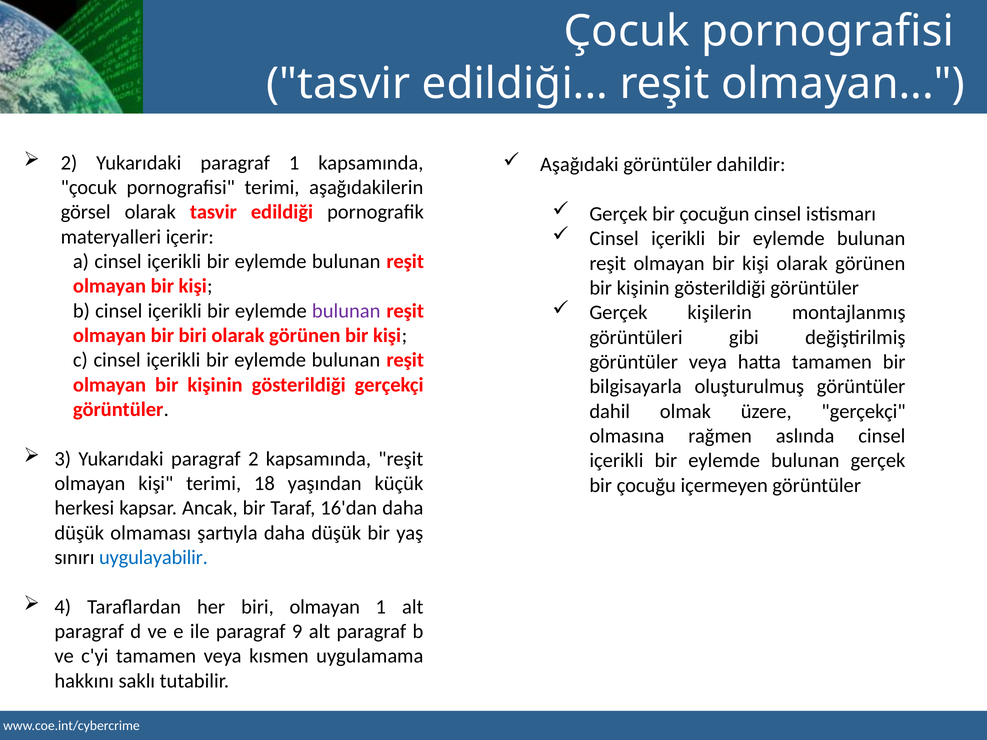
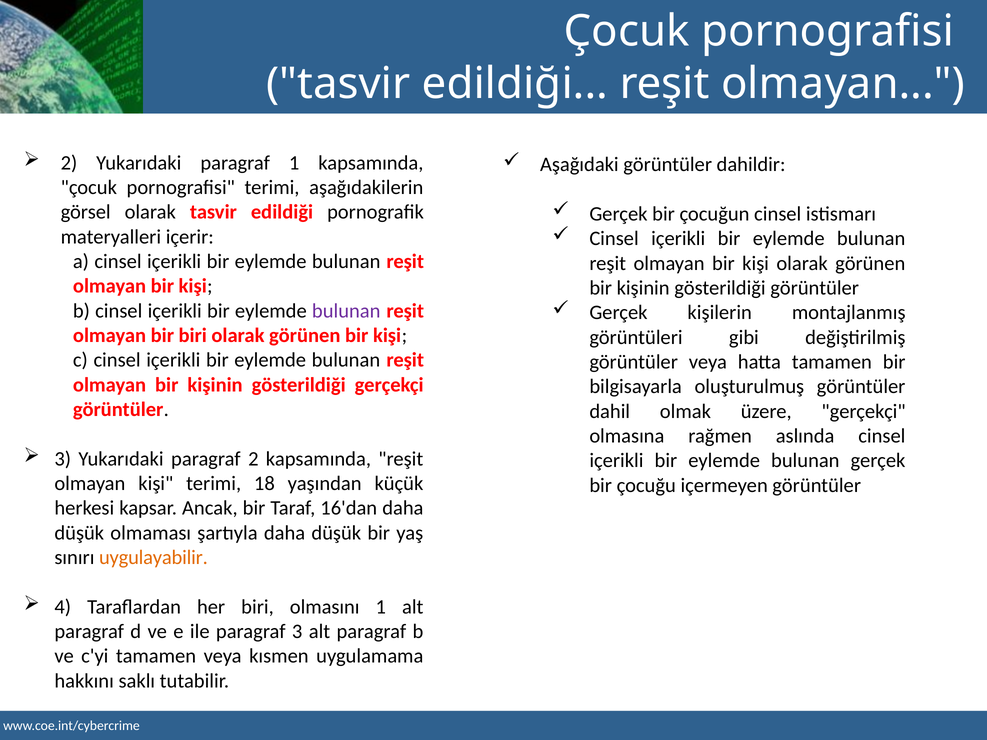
uygulayabilir colour: blue -> orange
biri olmayan: olmayan -> olmasını
paragraf 9: 9 -> 3
